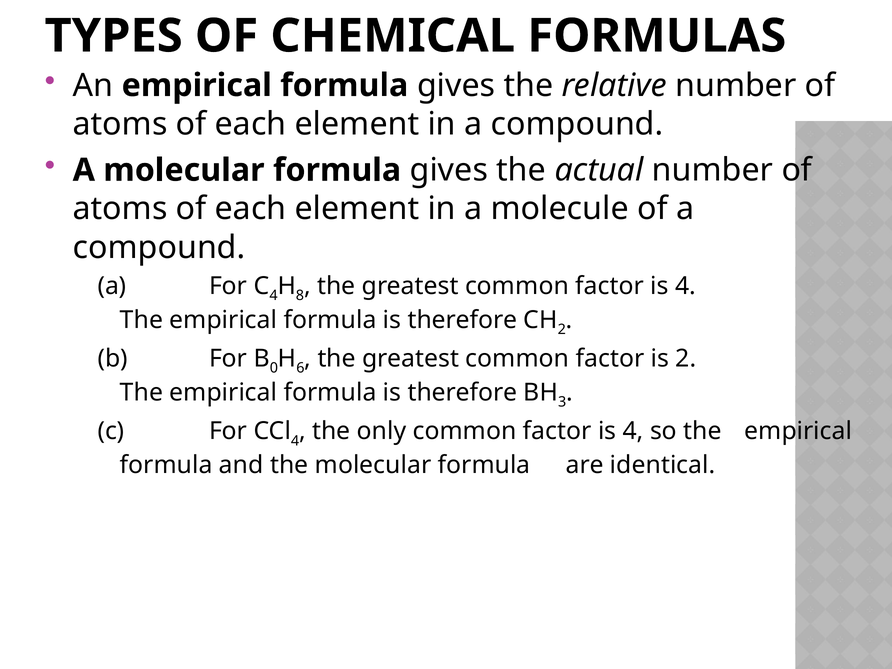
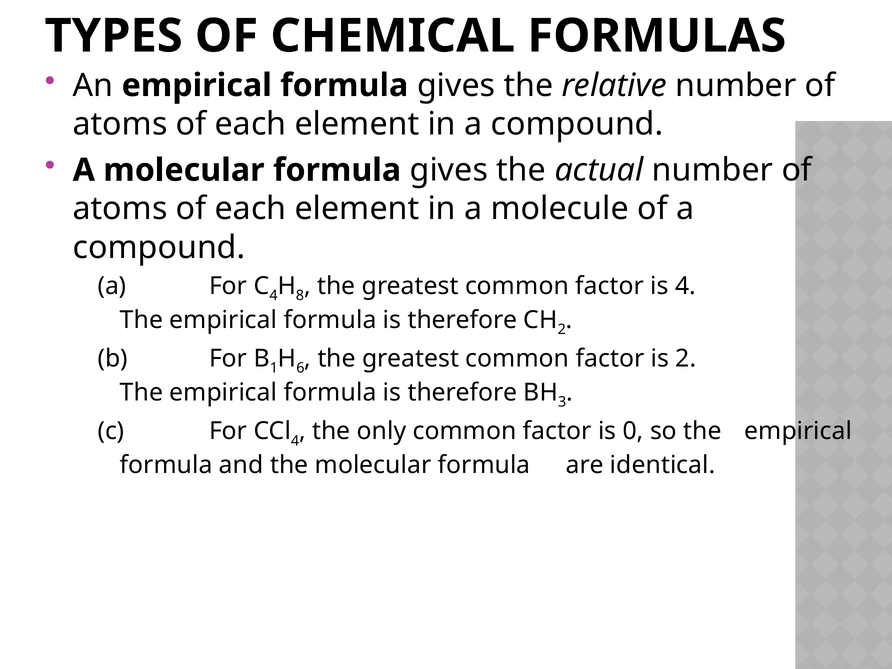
0: 0 -> 1
4 at (633, 431): 4 -> 0
